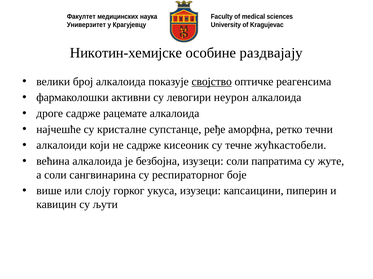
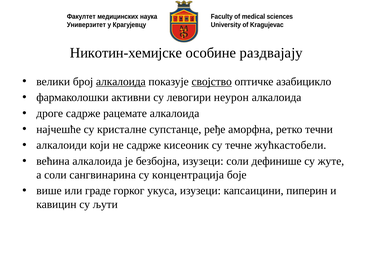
алкалоида at (121, 82) underline: none -> present
реагенсима: реагенсима -> азабицикло
папратима: папратима -> дефинише
респираторног: респираторног -> концентрација
слоју: слоју -> граде
